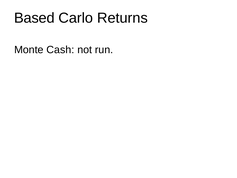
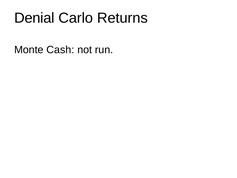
Based: Based -> Denial
